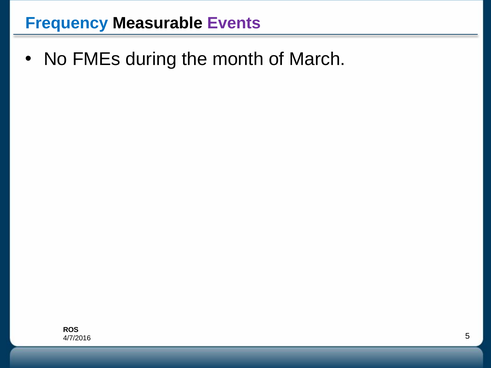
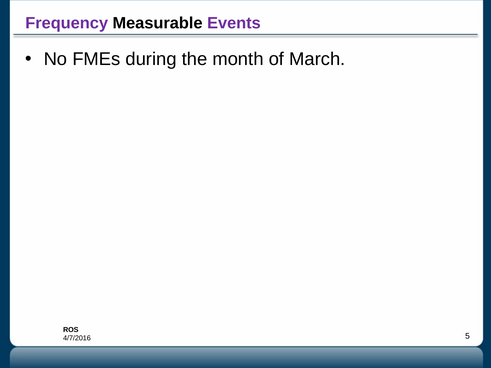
Frequency colour: blue -> purple
